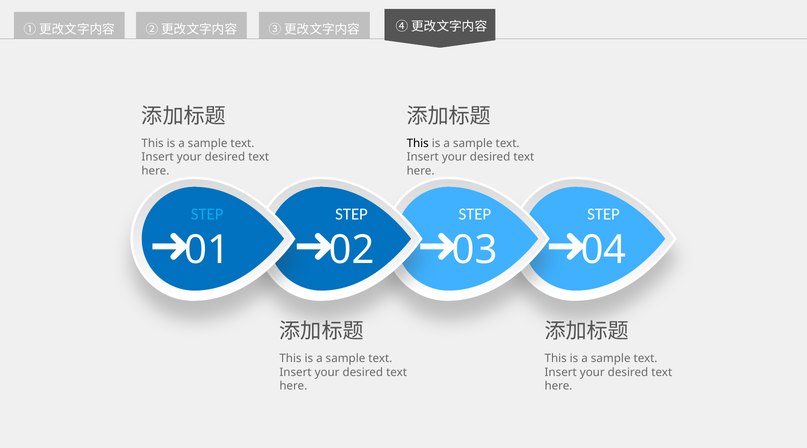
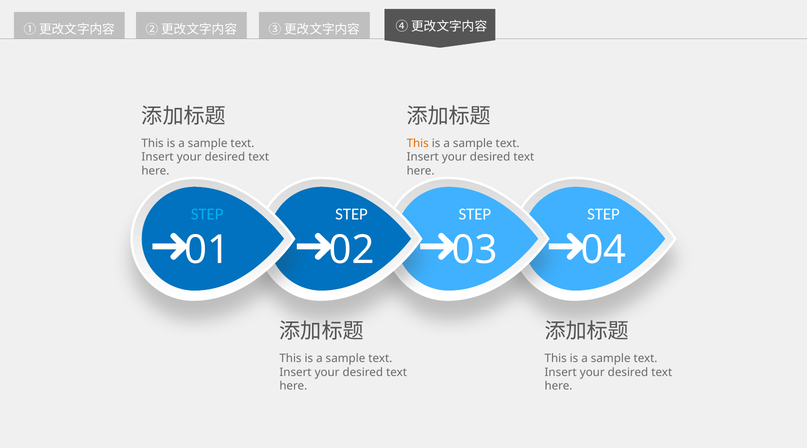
This at (418, 143) colour: black -> orange
